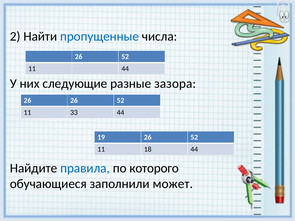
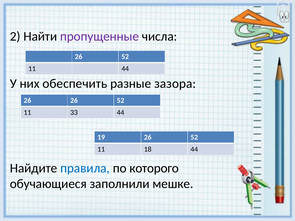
пропущенные colour: blue -> purple
следующие: следующие -> обеспечить
может: может -> мешке
